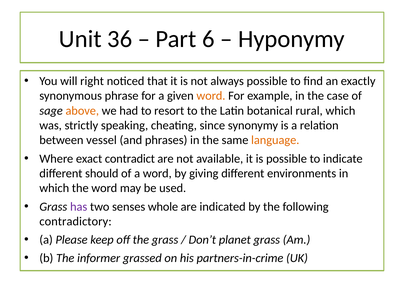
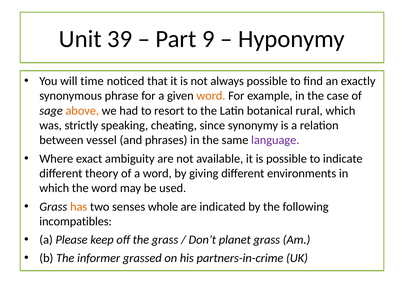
36: 36 -> 39
6: 6 -> 9
right: right -> time
language colour: orange -> purple
contradict: contradict -> ambiguity
should: should -> theory
has colour: purple -> orange
contradictory: contradictory -> incompatibles
